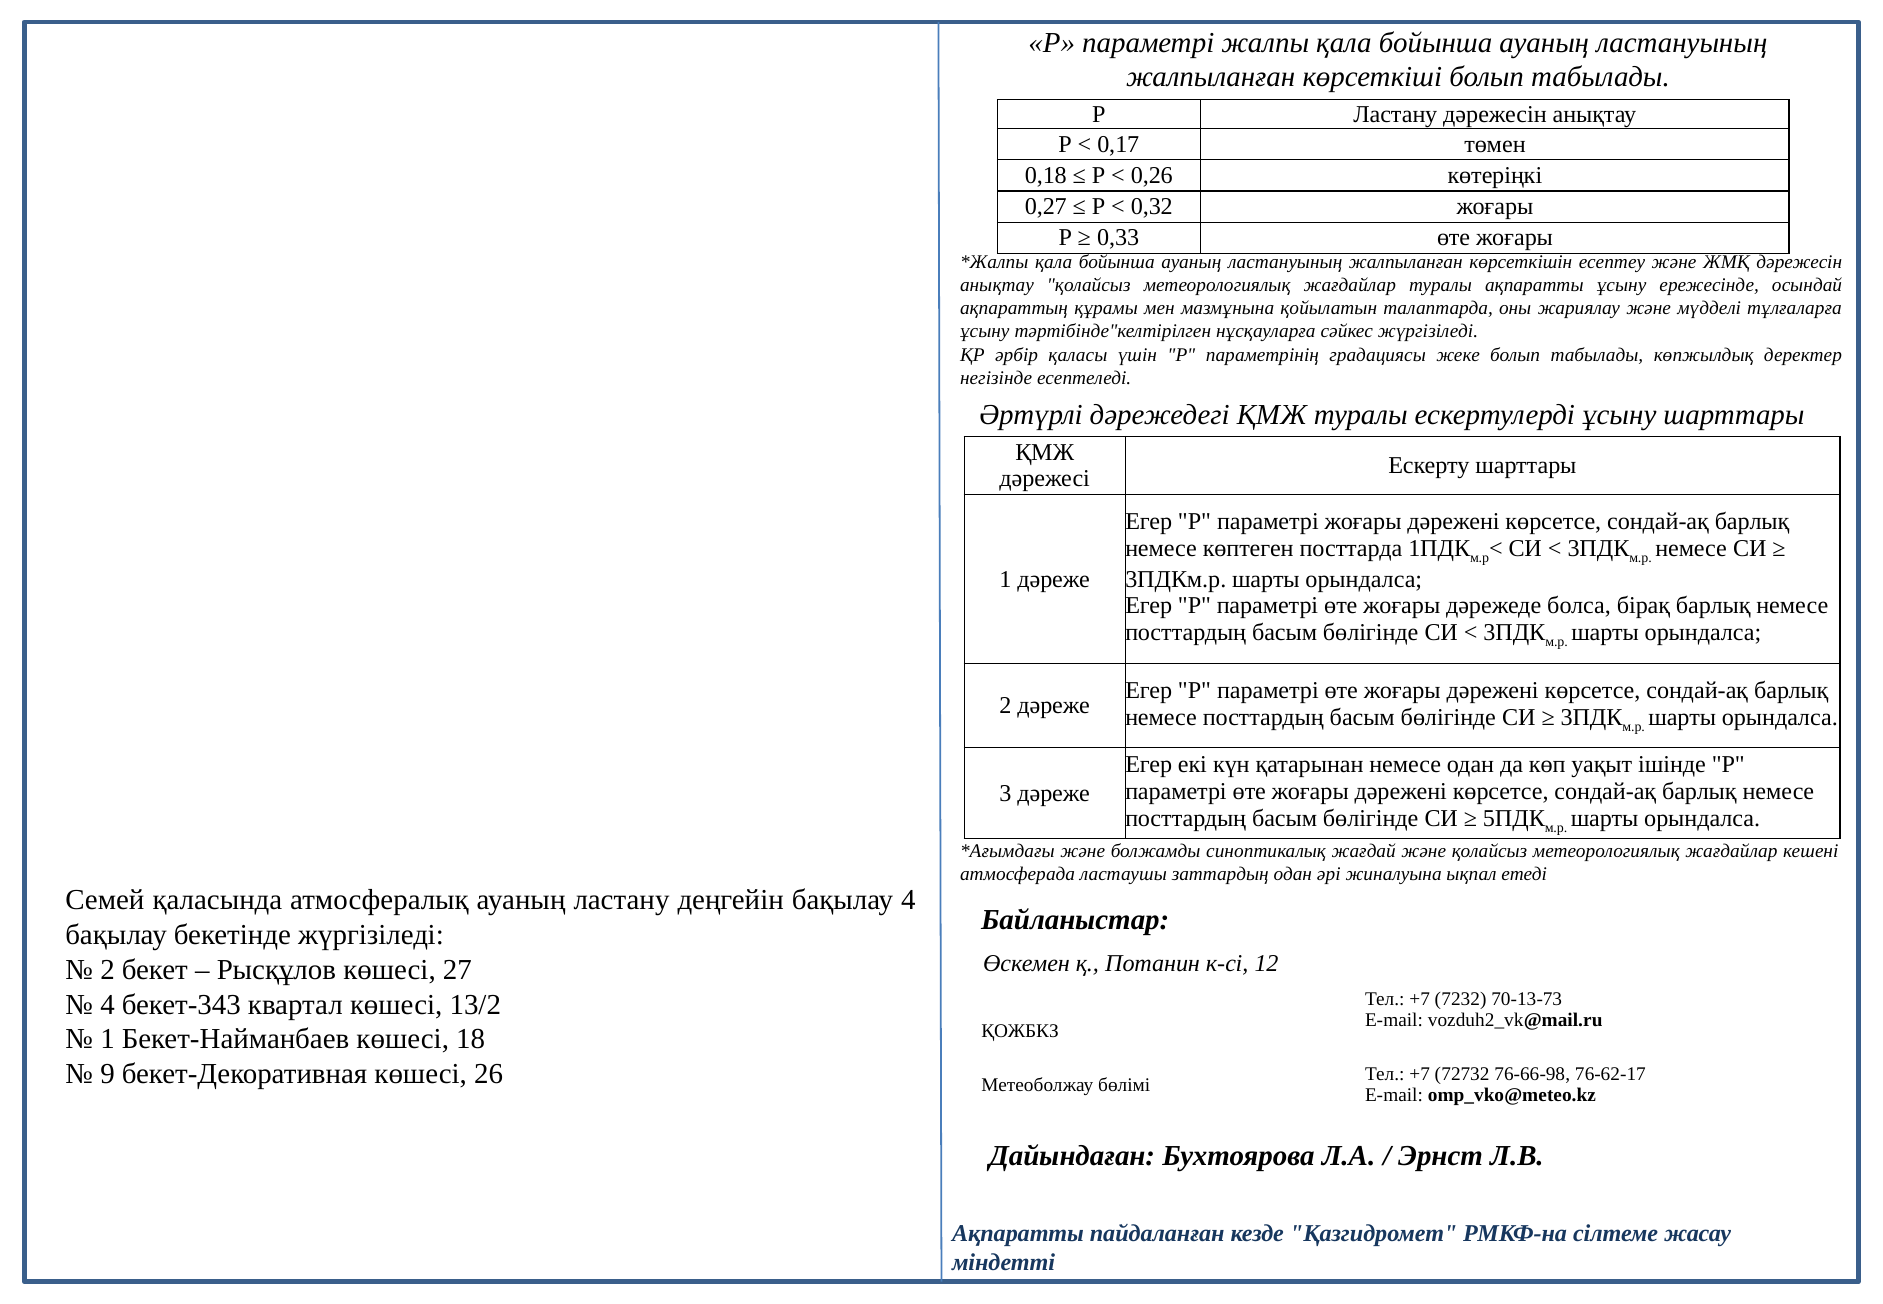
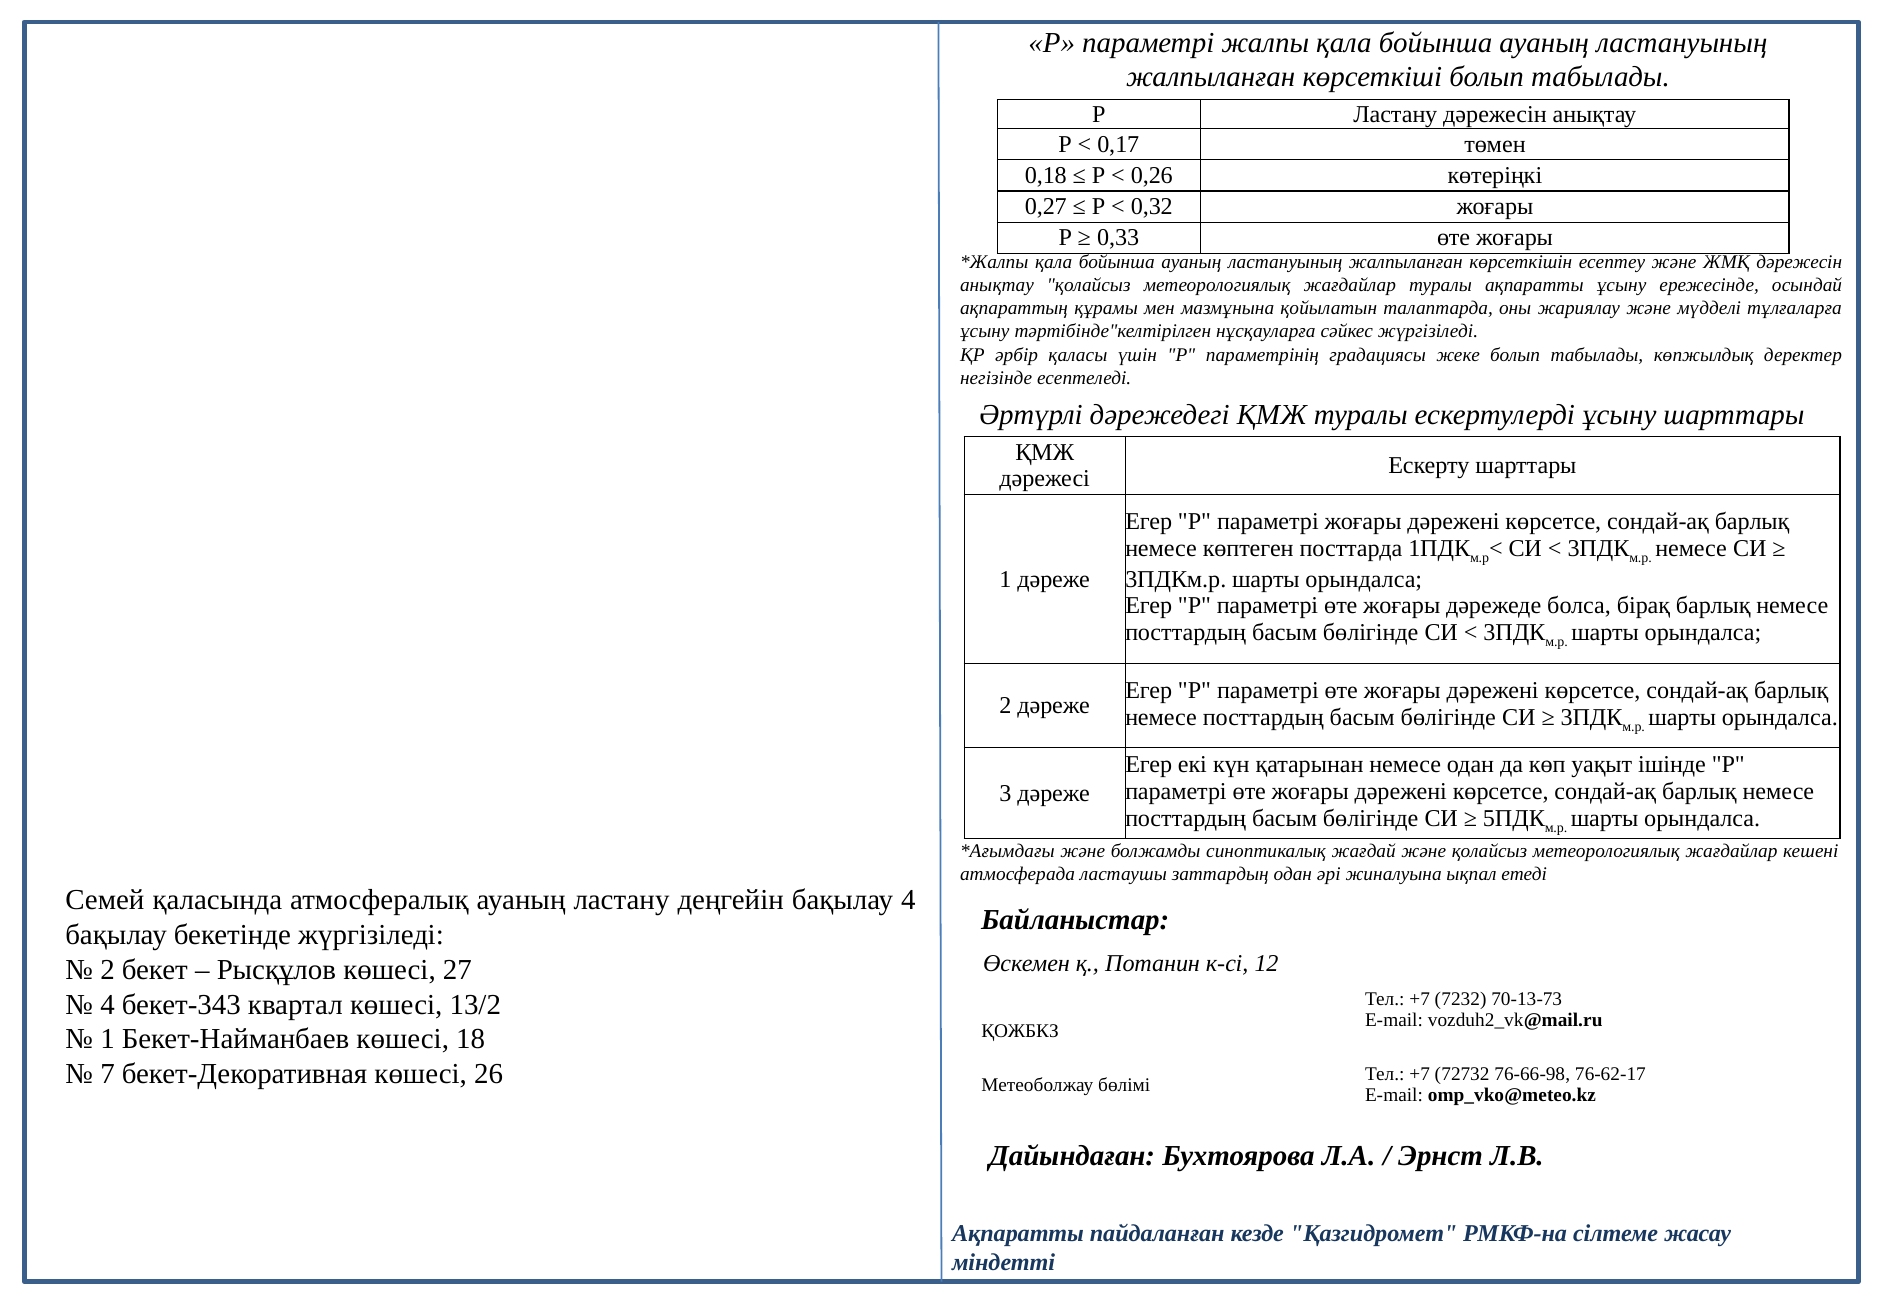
9: 9 -> 7
